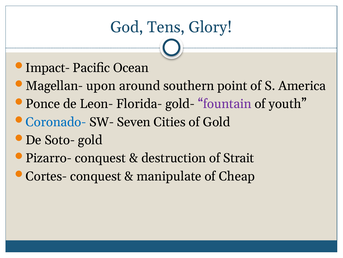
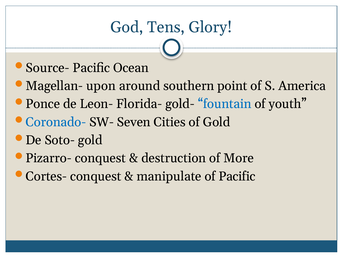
Impact-: Impact- -> Source-
fountain colour: purple -> blue
Strait: Strait -> More
of Cheap: Cheap -> Pacific
